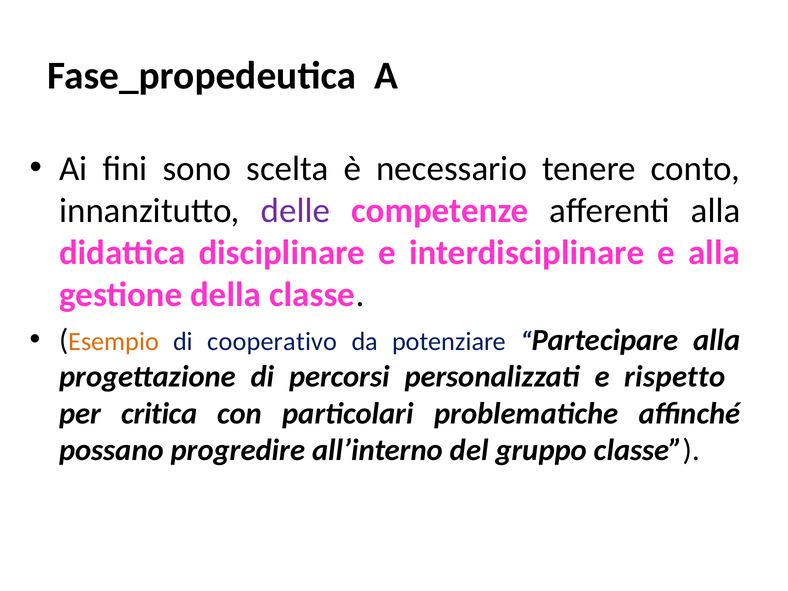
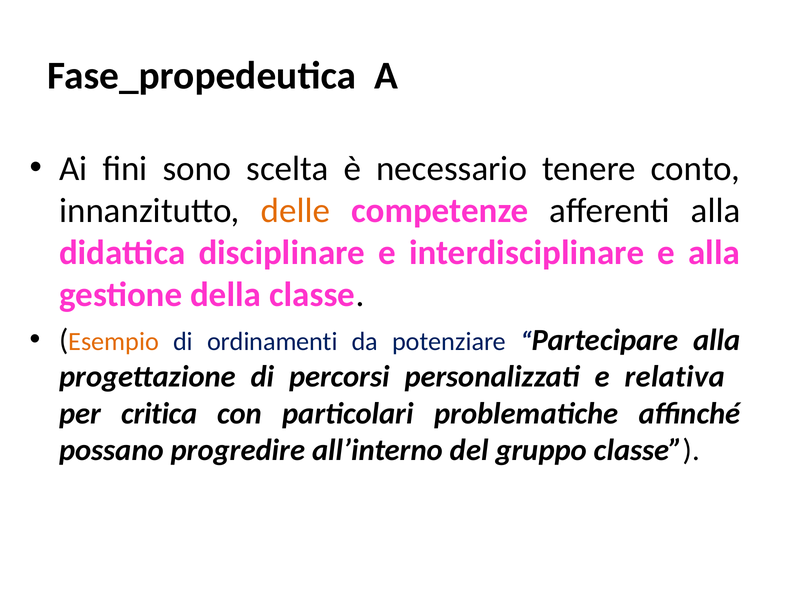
delle colour: purple -> orange
cooperativo: cooperativo -> ordinamenti
rispetto: rispetto -> relativa
